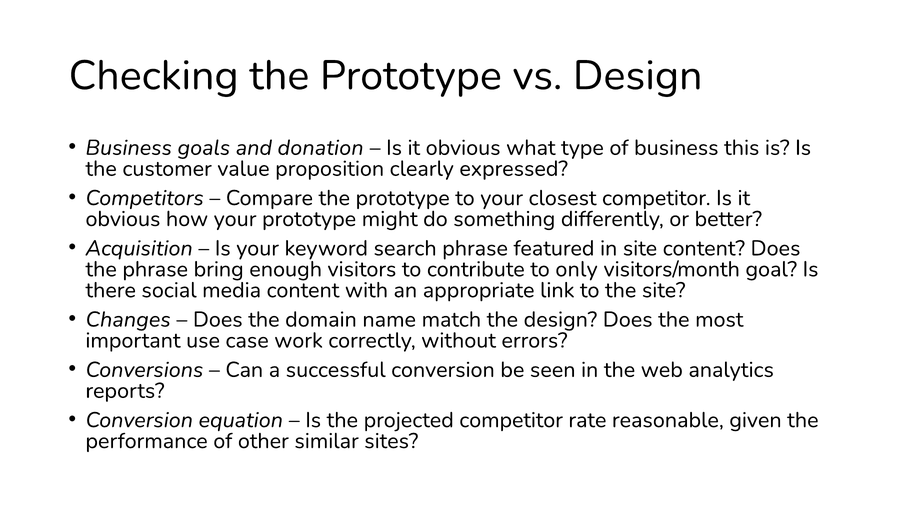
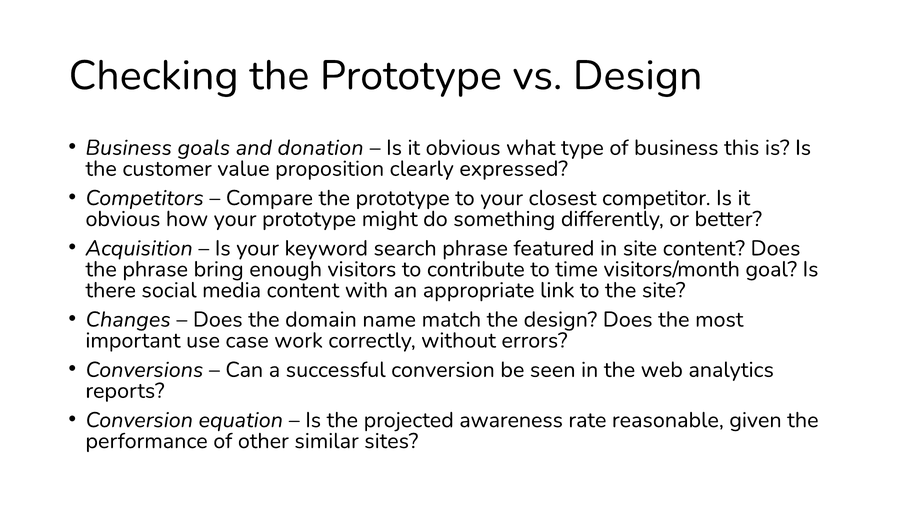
only: only -> time
projected competitor: competitor -> awareness
